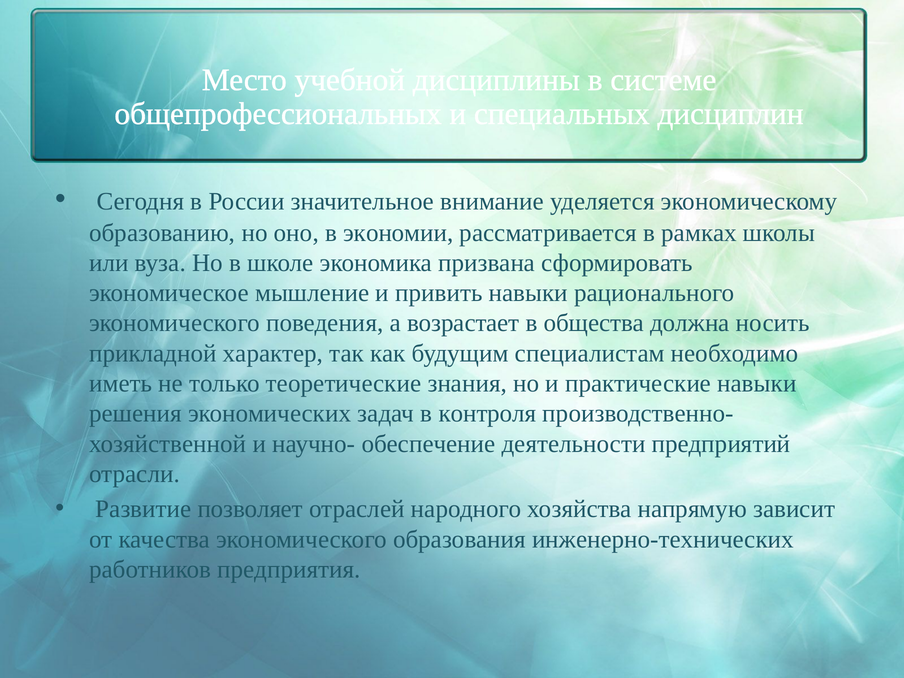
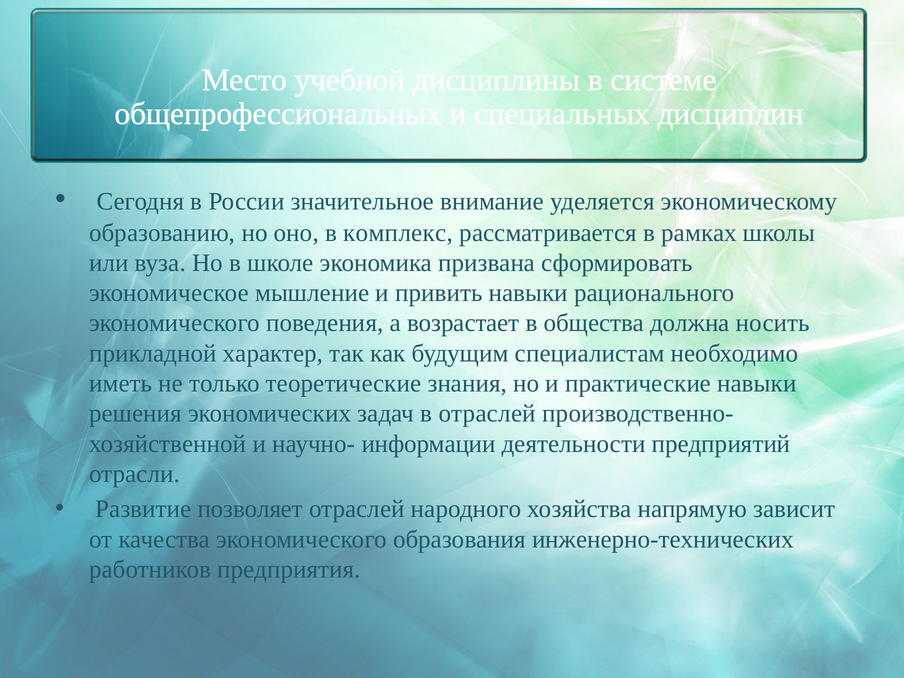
экономии: экономии -> комплекс
в контроля: контроля -> отраслей
обеспечение: обеспечение -> информации
